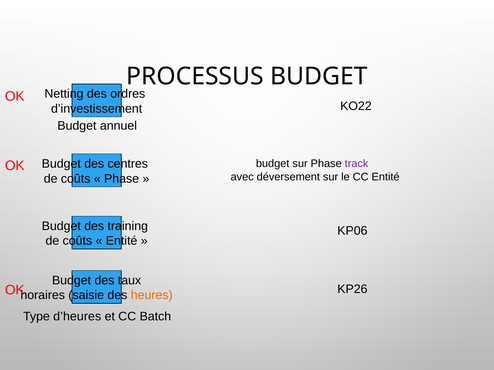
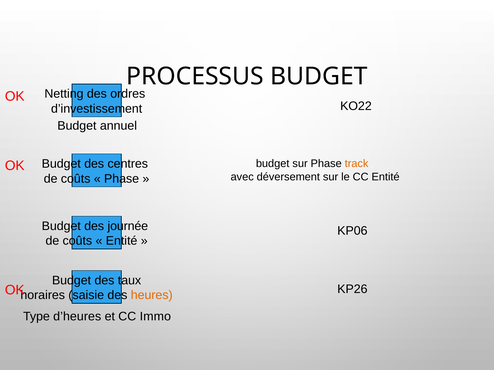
track colour: purple -> orange
training: training -> journée
Batch: Batch -> Immo
